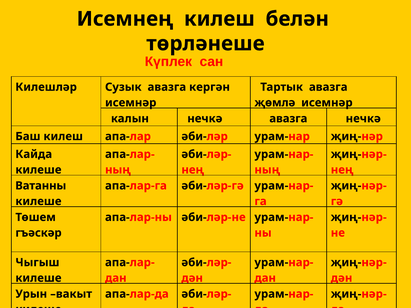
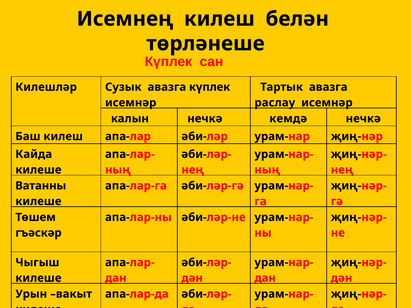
авазга кергән: кергән -> күплек
җөмлә: җөмлә -> раслау
нечкә авазга: авазга -> кемдә
